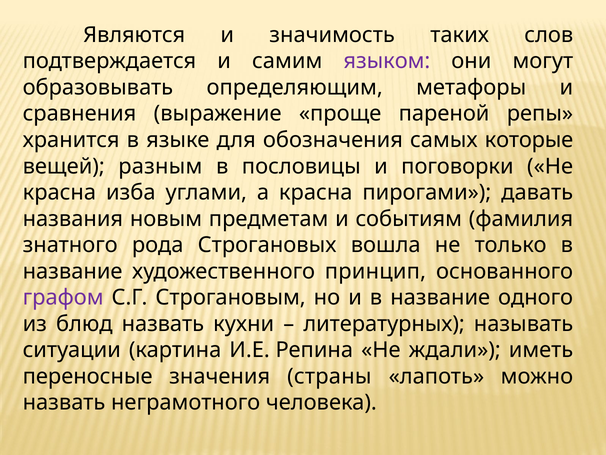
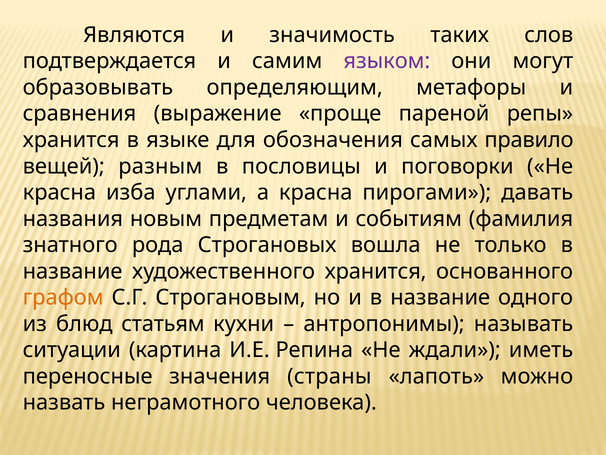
которые: которые -> правило
художественного принцип: принцип -> хранится
графом colour: purple -> orange
блюд назвать: назвать -> статьям
литературных: литературных -> антропонимы
